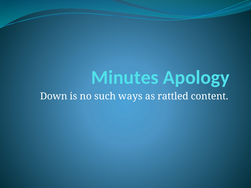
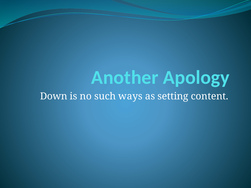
Minutes: Minutes -> Another
rattled: rattled -> setting
